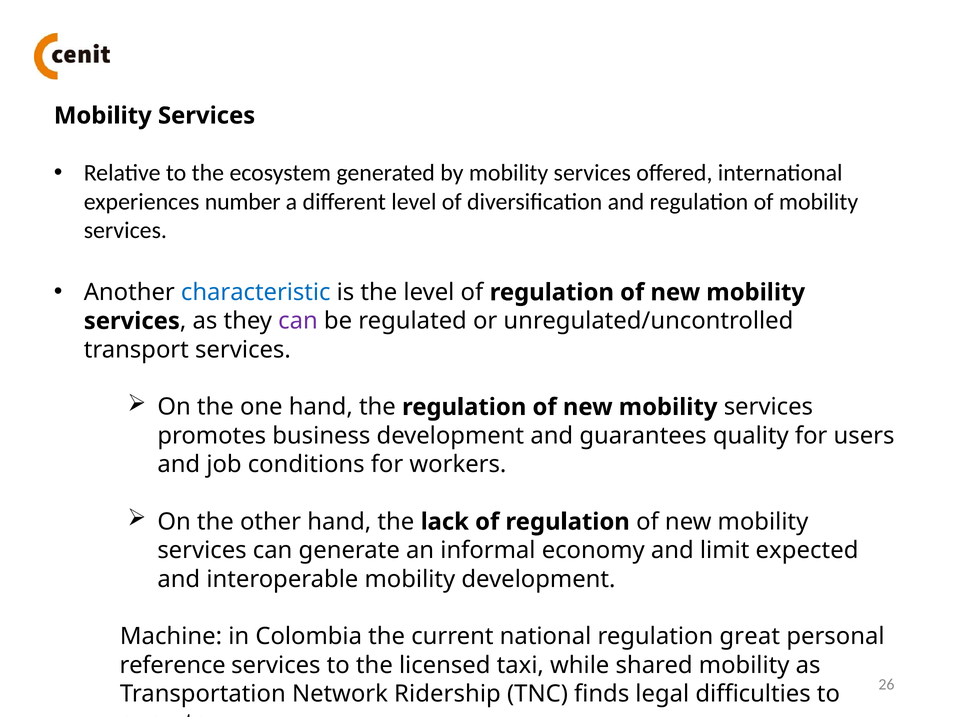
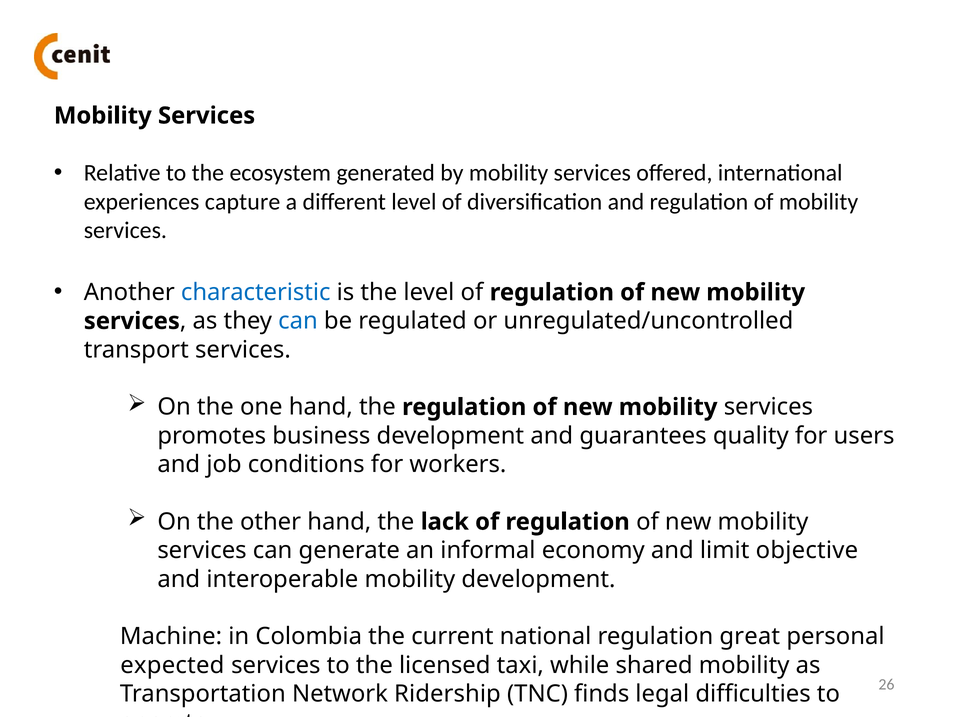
number: number -> capture
can at (298, 321) colour: purple -> blue
expected: expected -> objective
reference: reference -> expected
